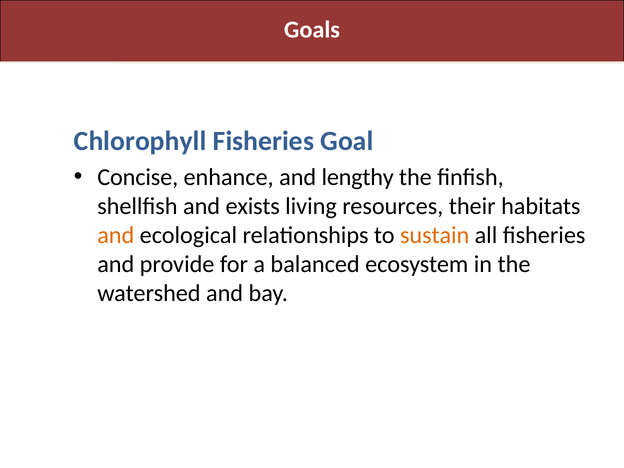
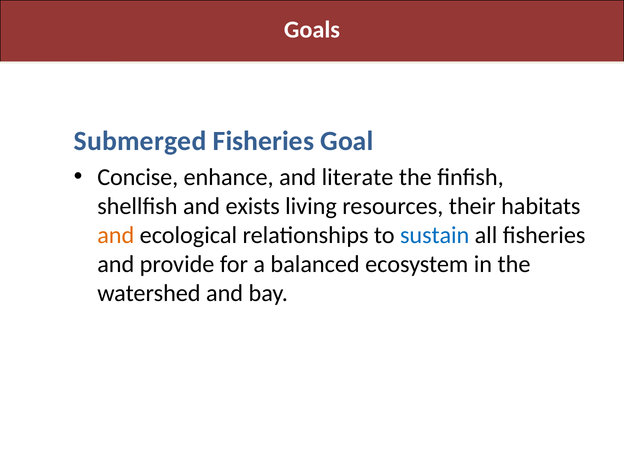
Chlorophyll: Chlorophyll -> Submerged
lengthy: lengthy -> literate
sustain colour: orange -> blue
